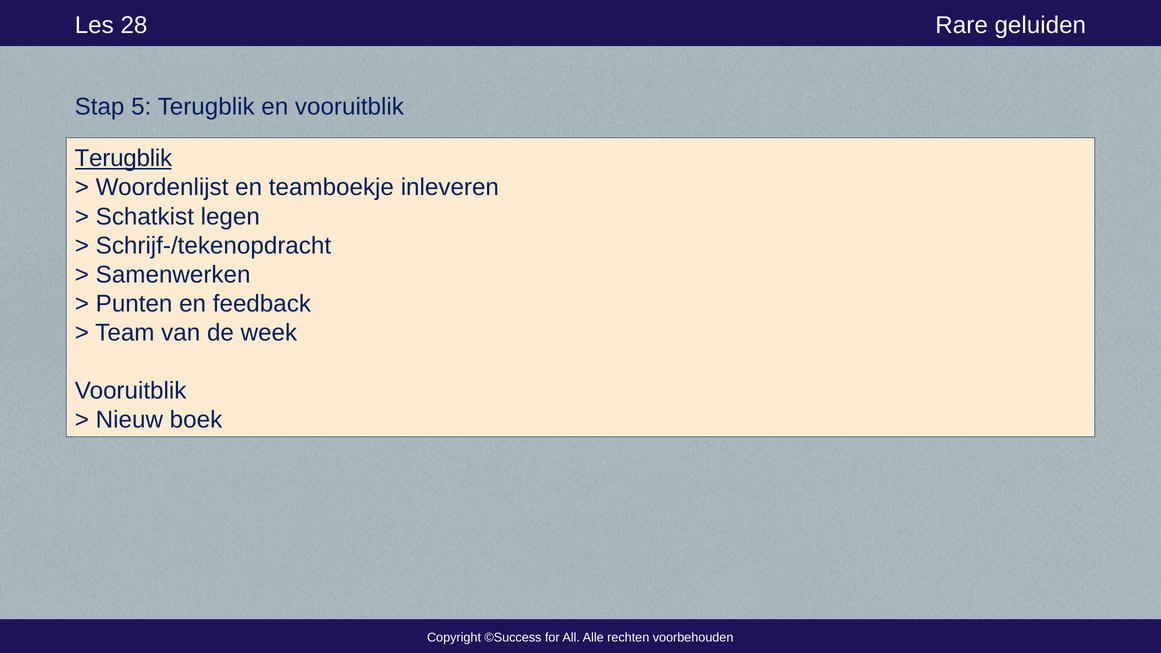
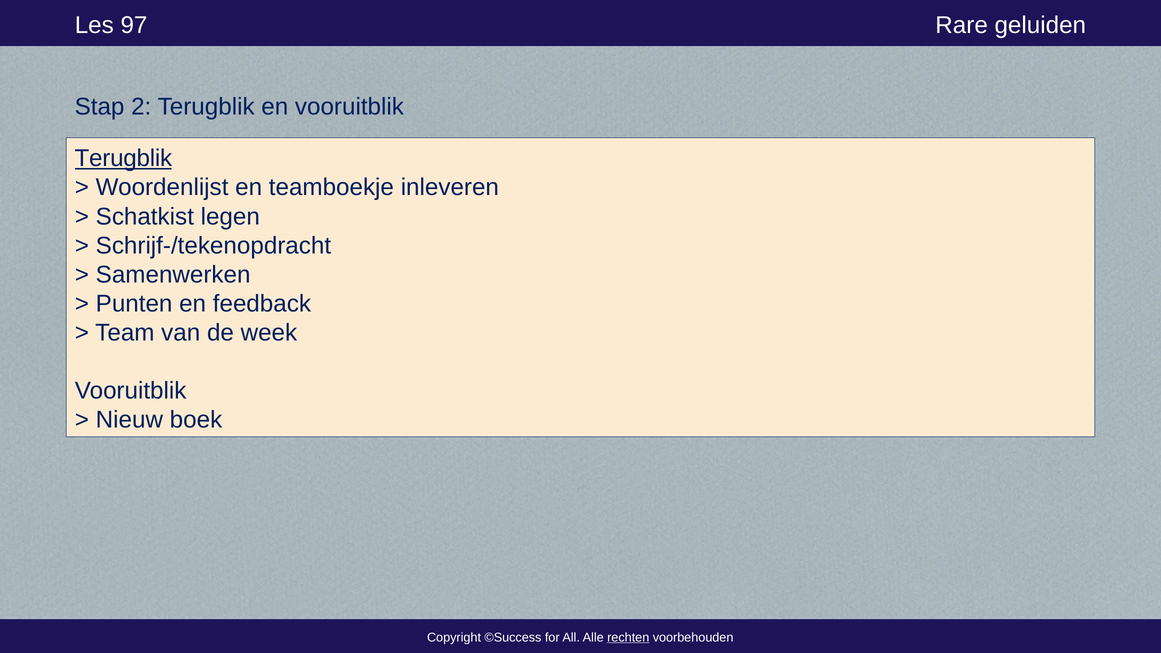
28: 28 -> 97
5: 5 -> 2
rechten underline: none -> present
